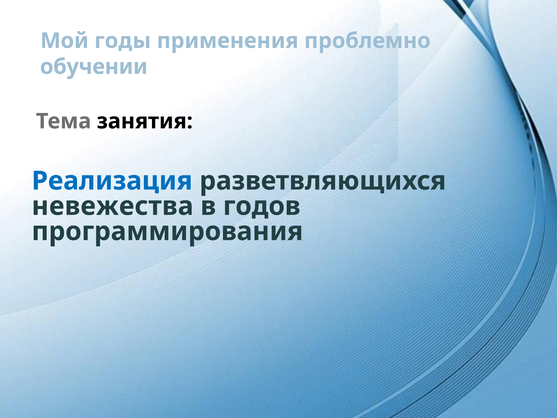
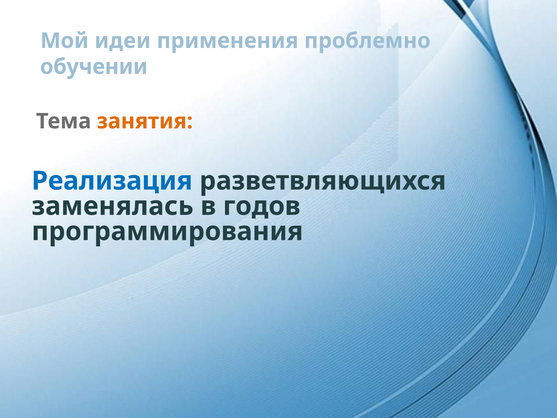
годы: годы -> идеи
занятия colour: black -> orange
невежества: невежества -> заменялась
